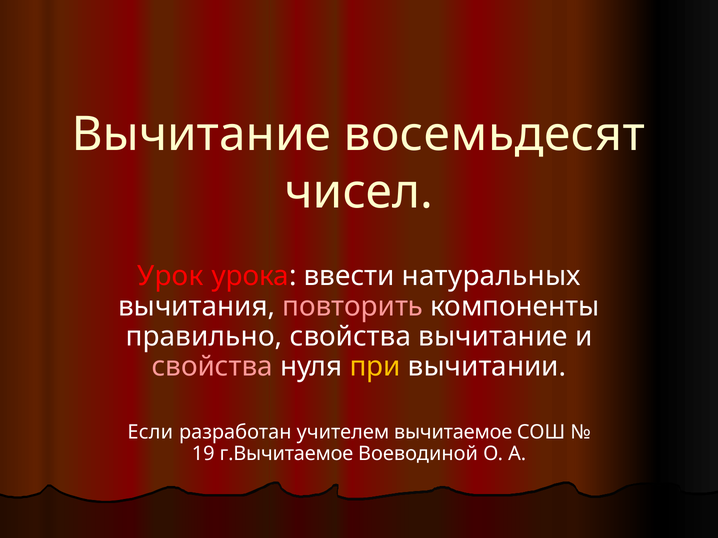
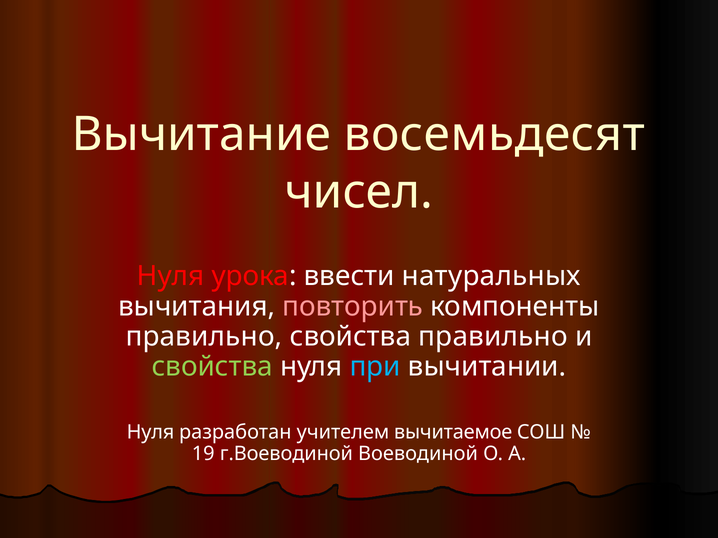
Урок at (170, 277): Урок -> Нуля
свойства вычитание: вычитание -> правильно
свойства at (212, 367) colour: pink -> light green
при colour: yellow -> light blue
Если at (150, 433): Если -> Нуля
г.Вычитаемое: г.Вычитаемое -> г.Воеводиной
